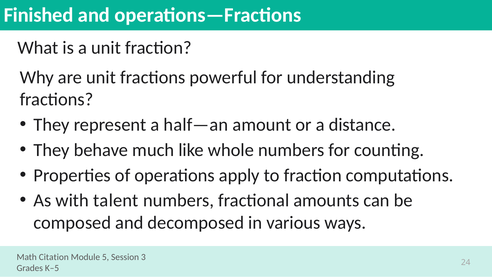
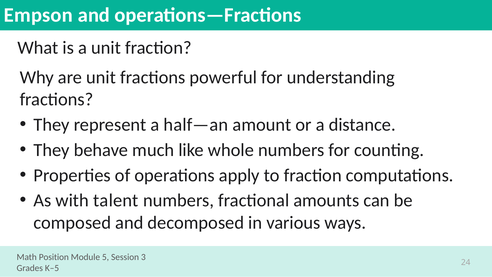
Finished: Finished -> Empson
Citation: Citation -> Position
